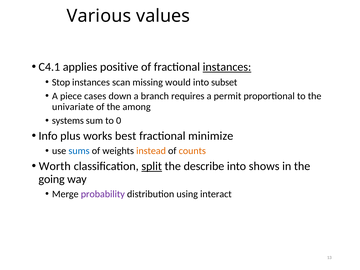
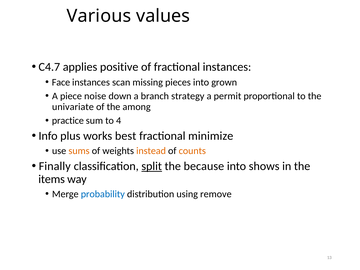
C4.1: C4.1 -> C4.7
instances at (227, 67) underline: present -> none
Stop: Stop -> Face
would: would -> pieces
subset: subset -> grown
cases: cases -> noise
requires: requires -> strategy
systems: systems -> practice
0: 0 -> 4
sums colour: blue -> orange
Worth: Worth -> Finally
describe: describe -> because
going: going -> items
probability colour: purple -> blue
interact: interact -> remove
